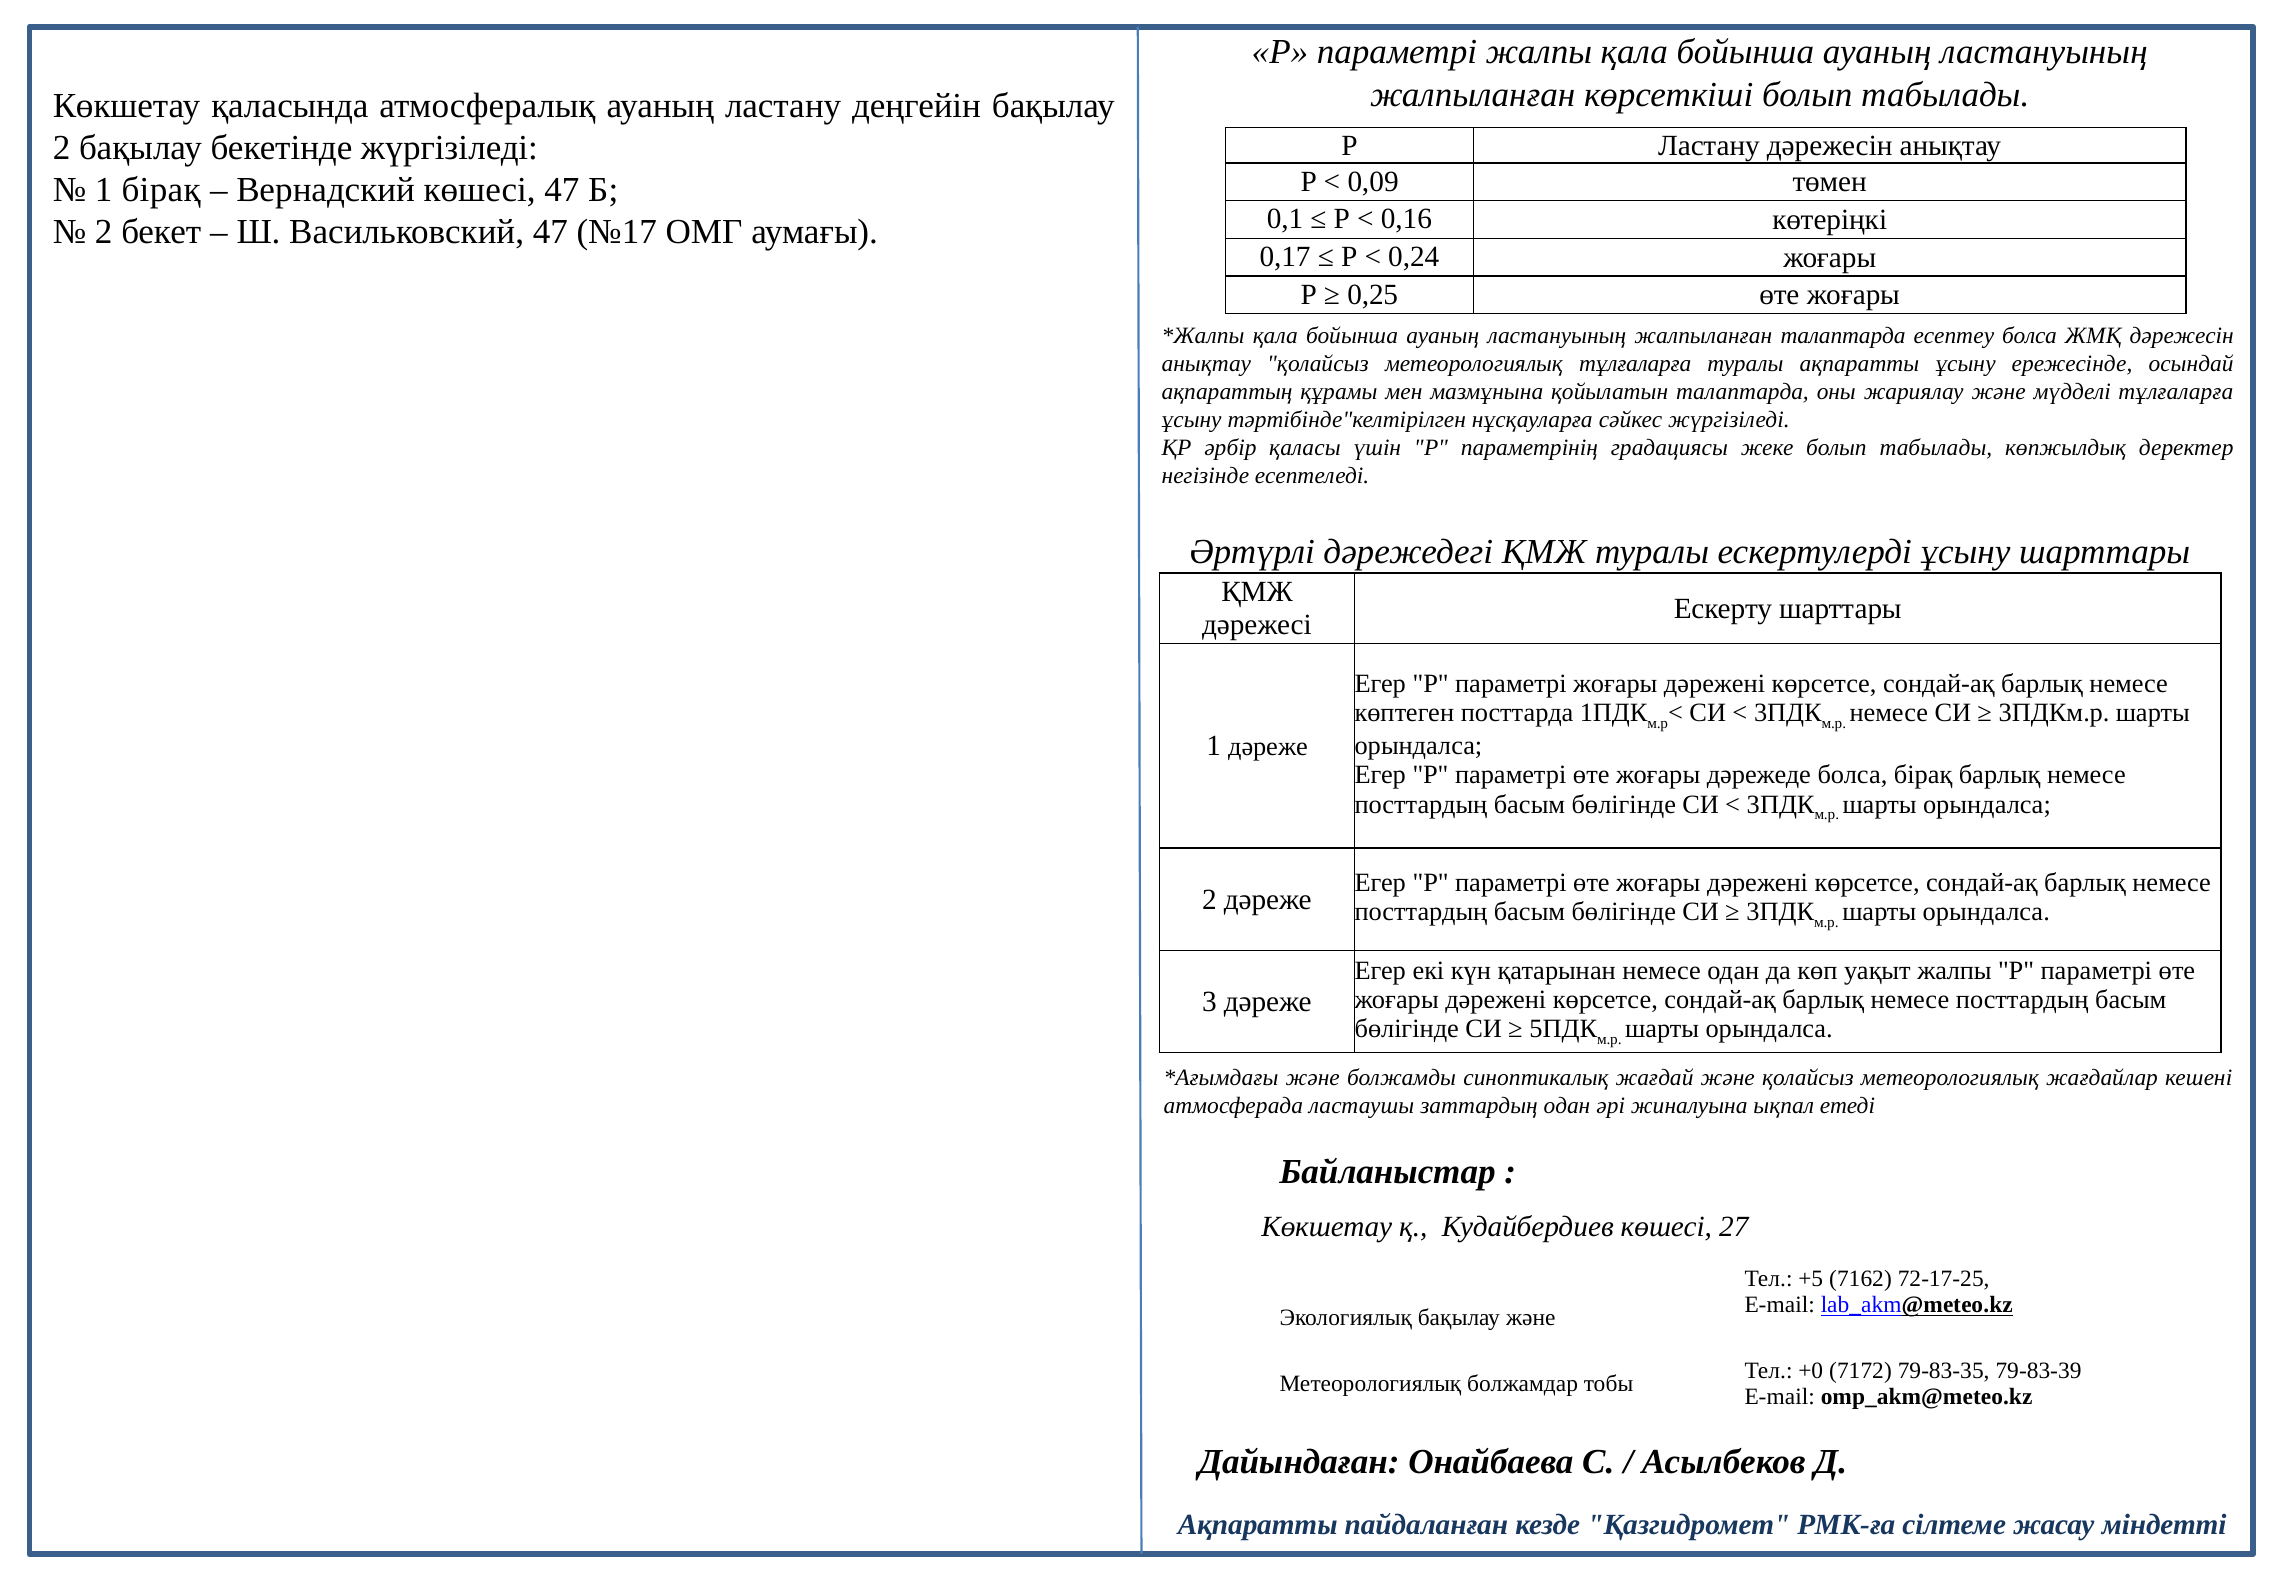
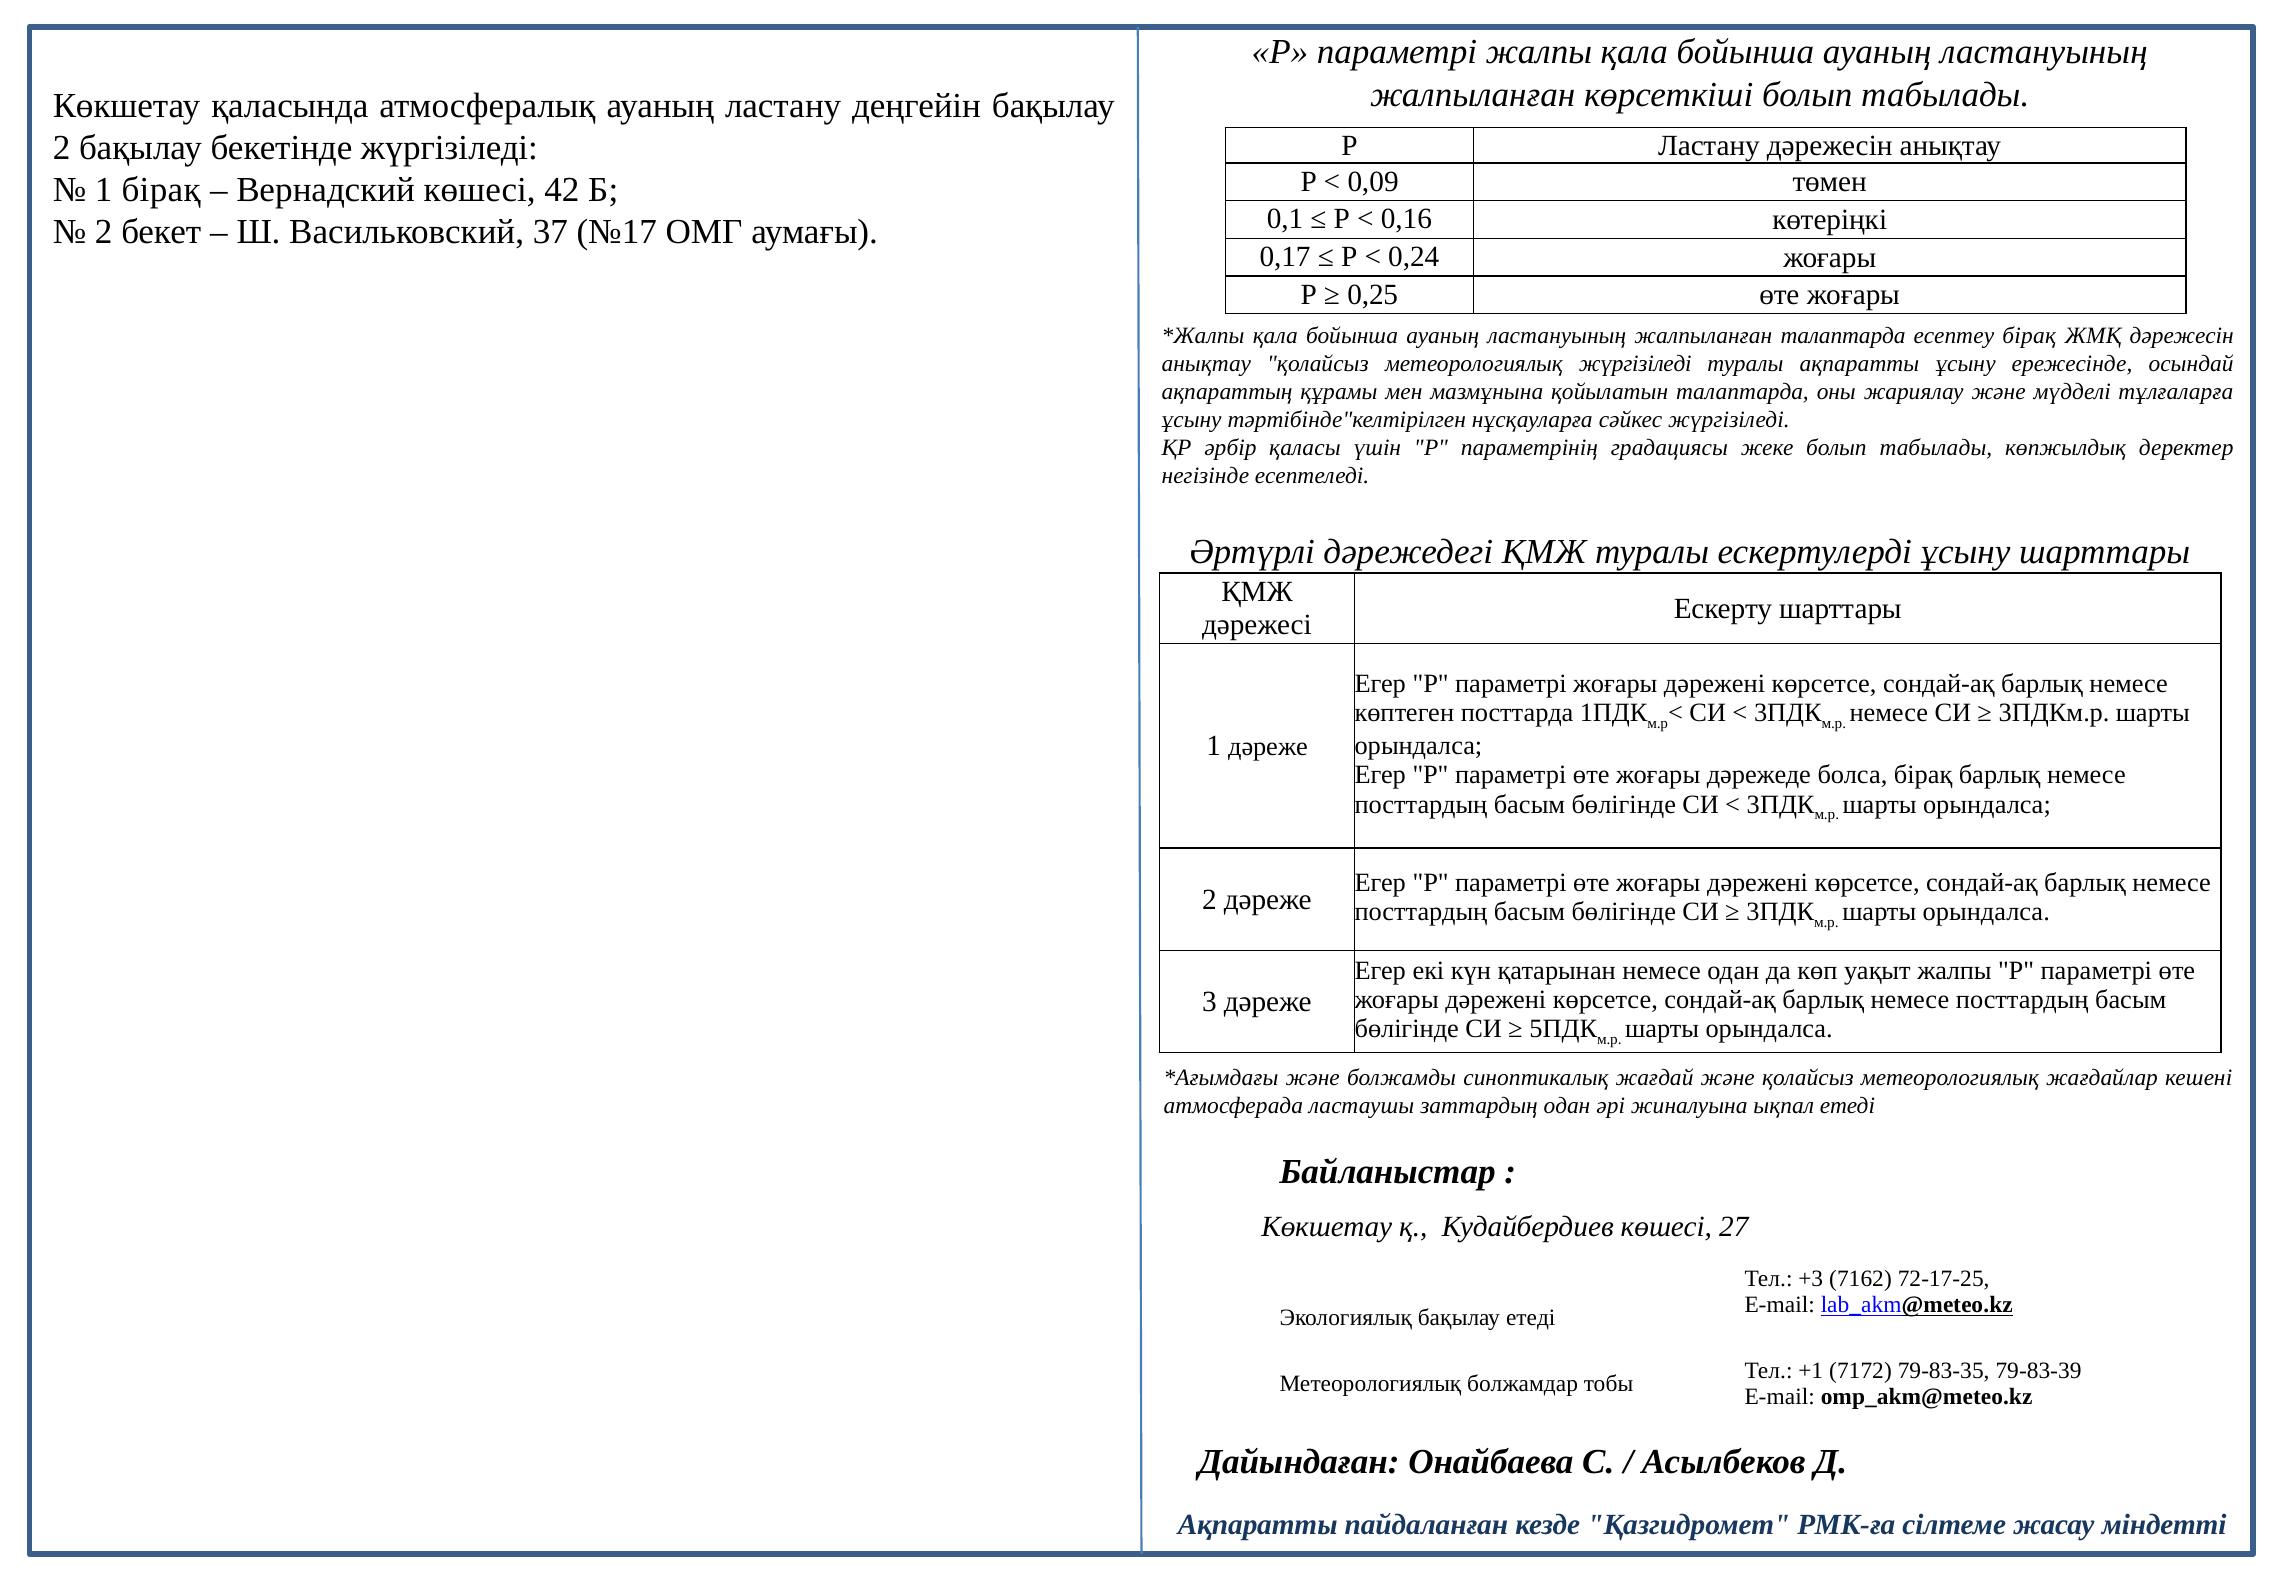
көшесі 47: 47 -> 42
Васильковский 47: 47 -> 37
есептеу болса: болса -> бірақ
метеорологиялық тұлғаларға: тұлғаларға -> жүргізіледі
+5: +5 -> +3
бақылау және: және -> етеді
+0: +0 -> +1
